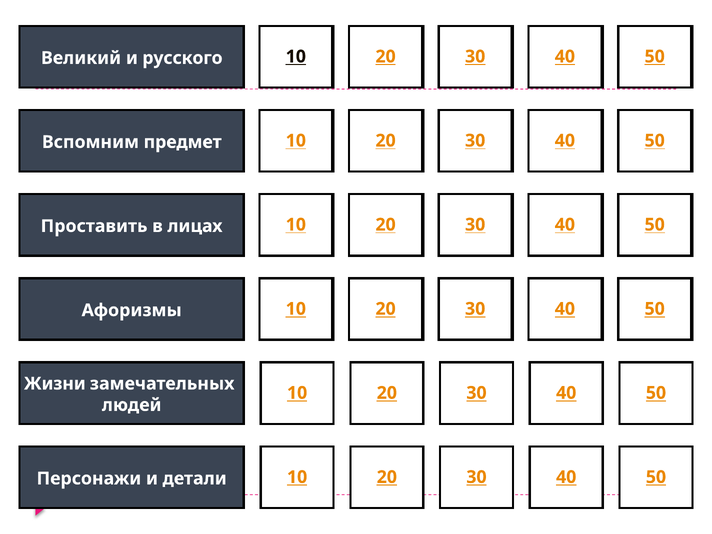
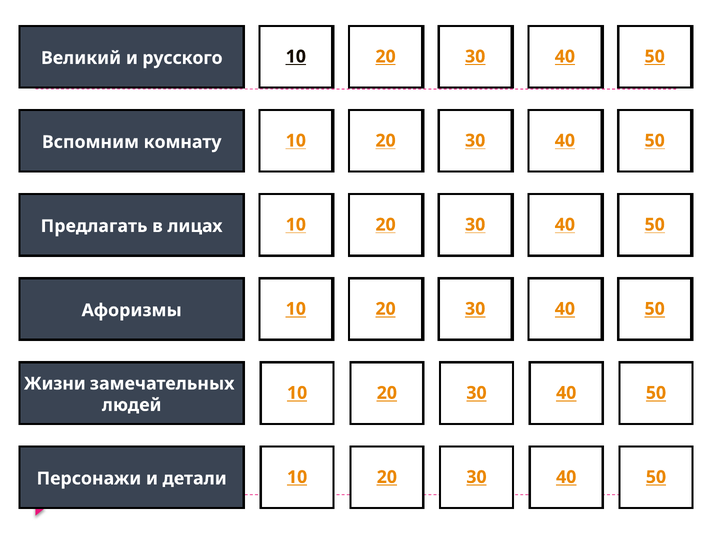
предмет: предмет -> комнату
Проставить: Проставить -> Предлагать
